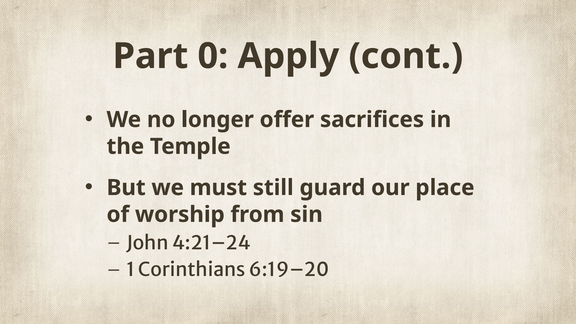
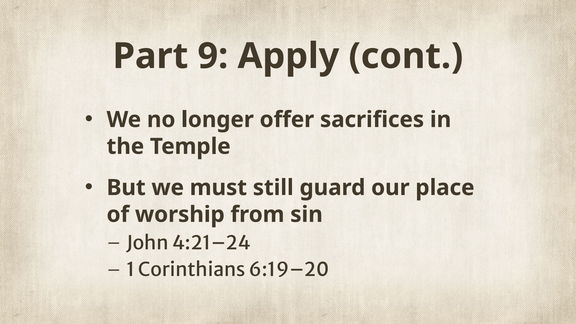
0: 0 -> 9
